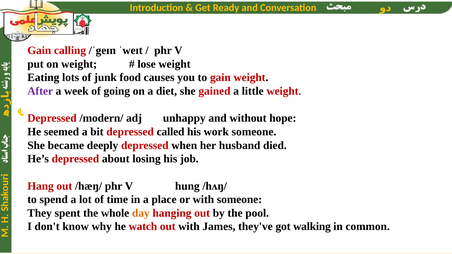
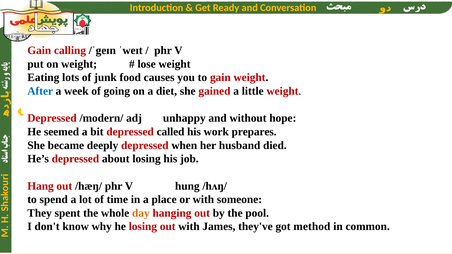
After colour: purple -> blue
work someone: someone -> prepares
he watch: watch -> losing
walking: walking -> method
